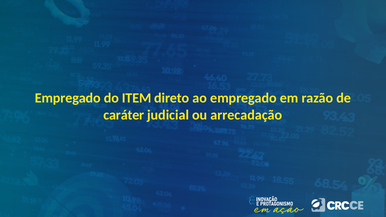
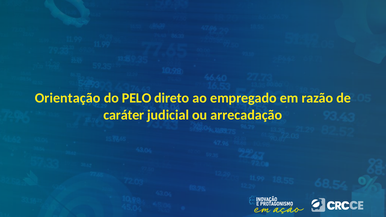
Empregado at (68, 98): Empregado -> Orientação
ITEM: ITEM -> PELO
